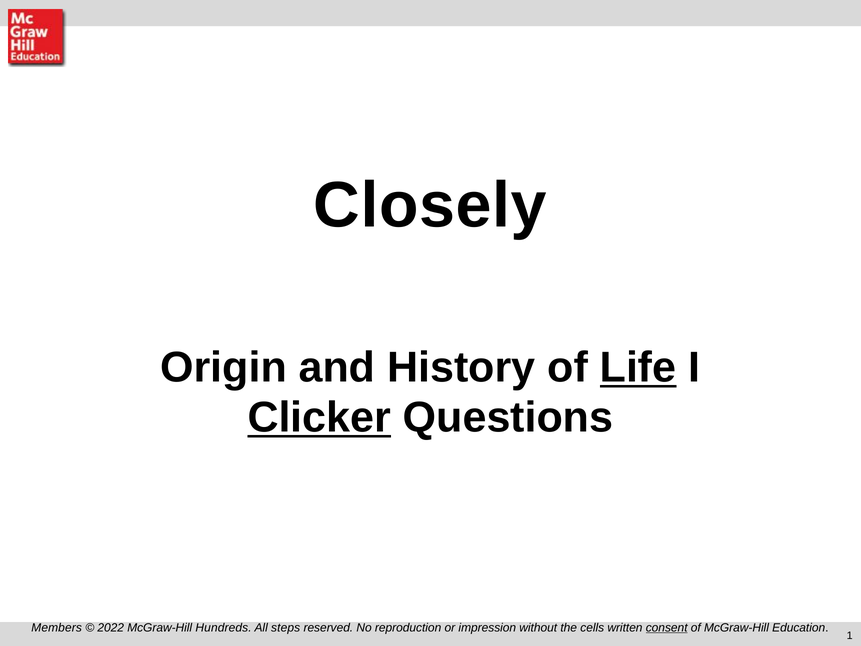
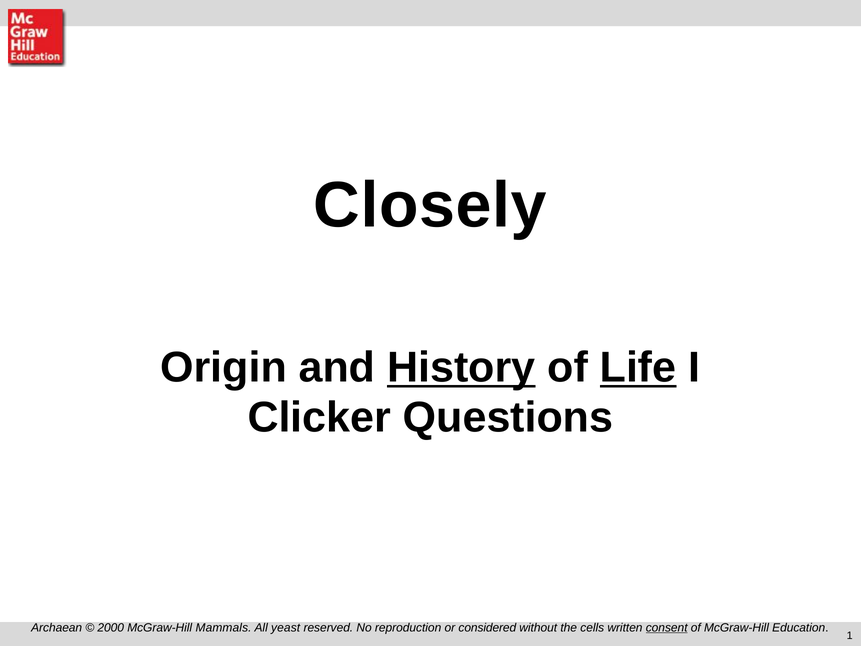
History underline: none -> present
Clicker underline: present -> none
Members: Members -> Archaean
2022: 2022 -> 2000
Hundreds: Hundreds -> Mammals
steps: steps -> yeast
impression: impression -> considered
